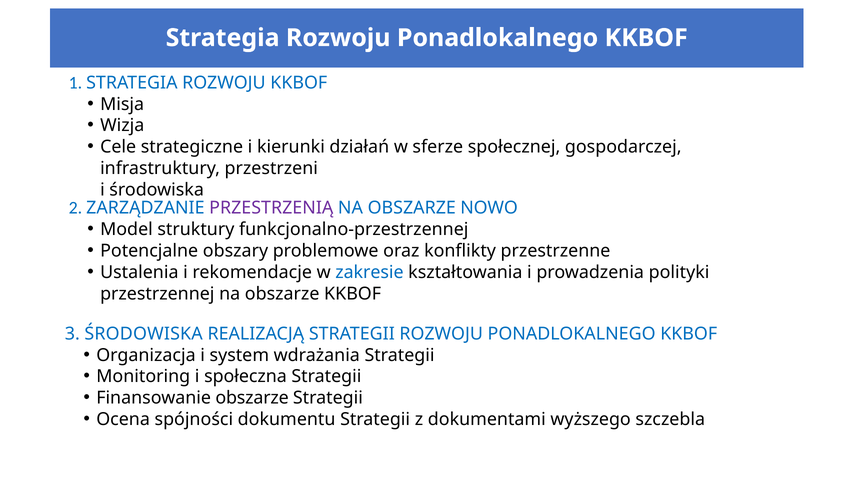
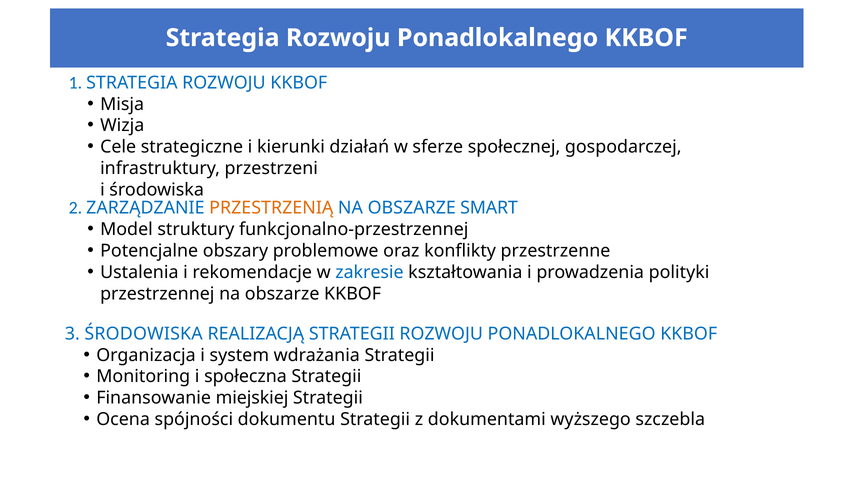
PRZESTRZENIĄ colour: purple -> orange
NOWO: NOWO -> SMART
Finansowanie obszarze: obszarze -> miejskiej
